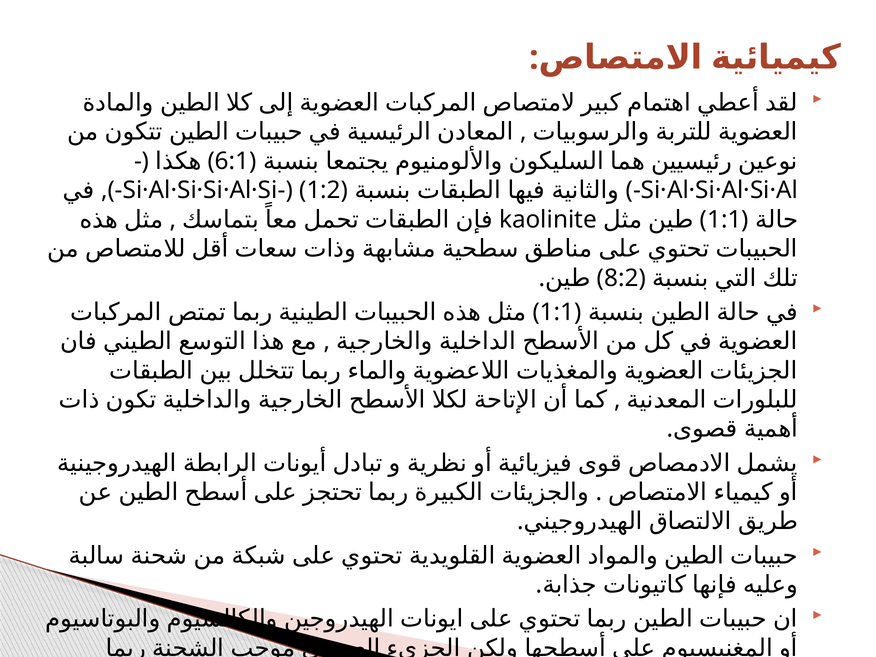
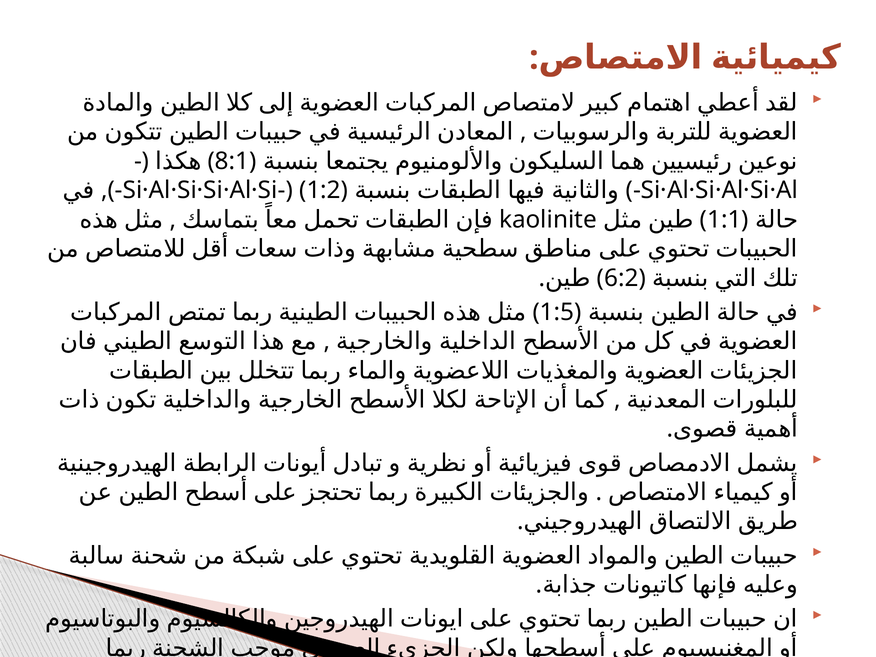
6:1: 6:1 -> 8:1
8:2: 8:2 -> 6:2
1:1 at (557, 312): 1:1 -> 1:5
